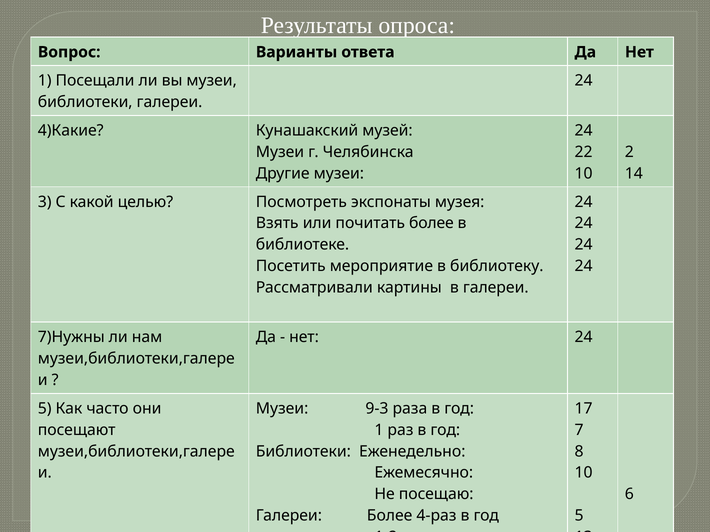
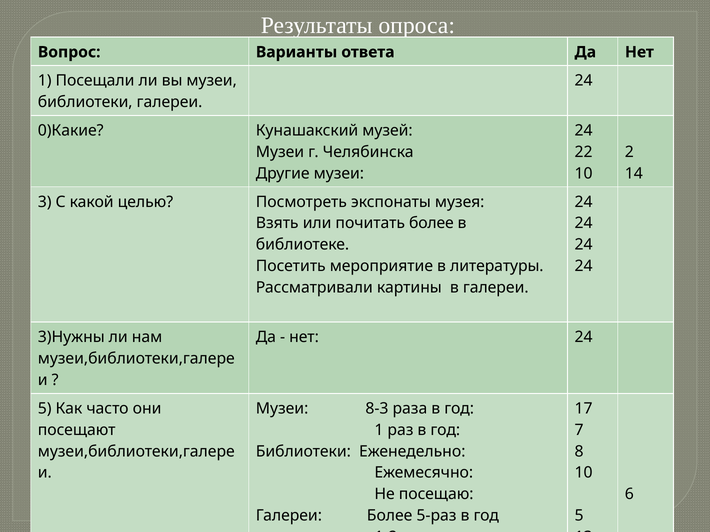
4)Какие: 4)Какие -> 0)Какие
библиотеку: библиотеку -> литературы
7)Нужны: 7)Нужны -> 3)Нужны
9-3: 9-3 -> 8-3
4-раз: 4-раз -> 5-раз
